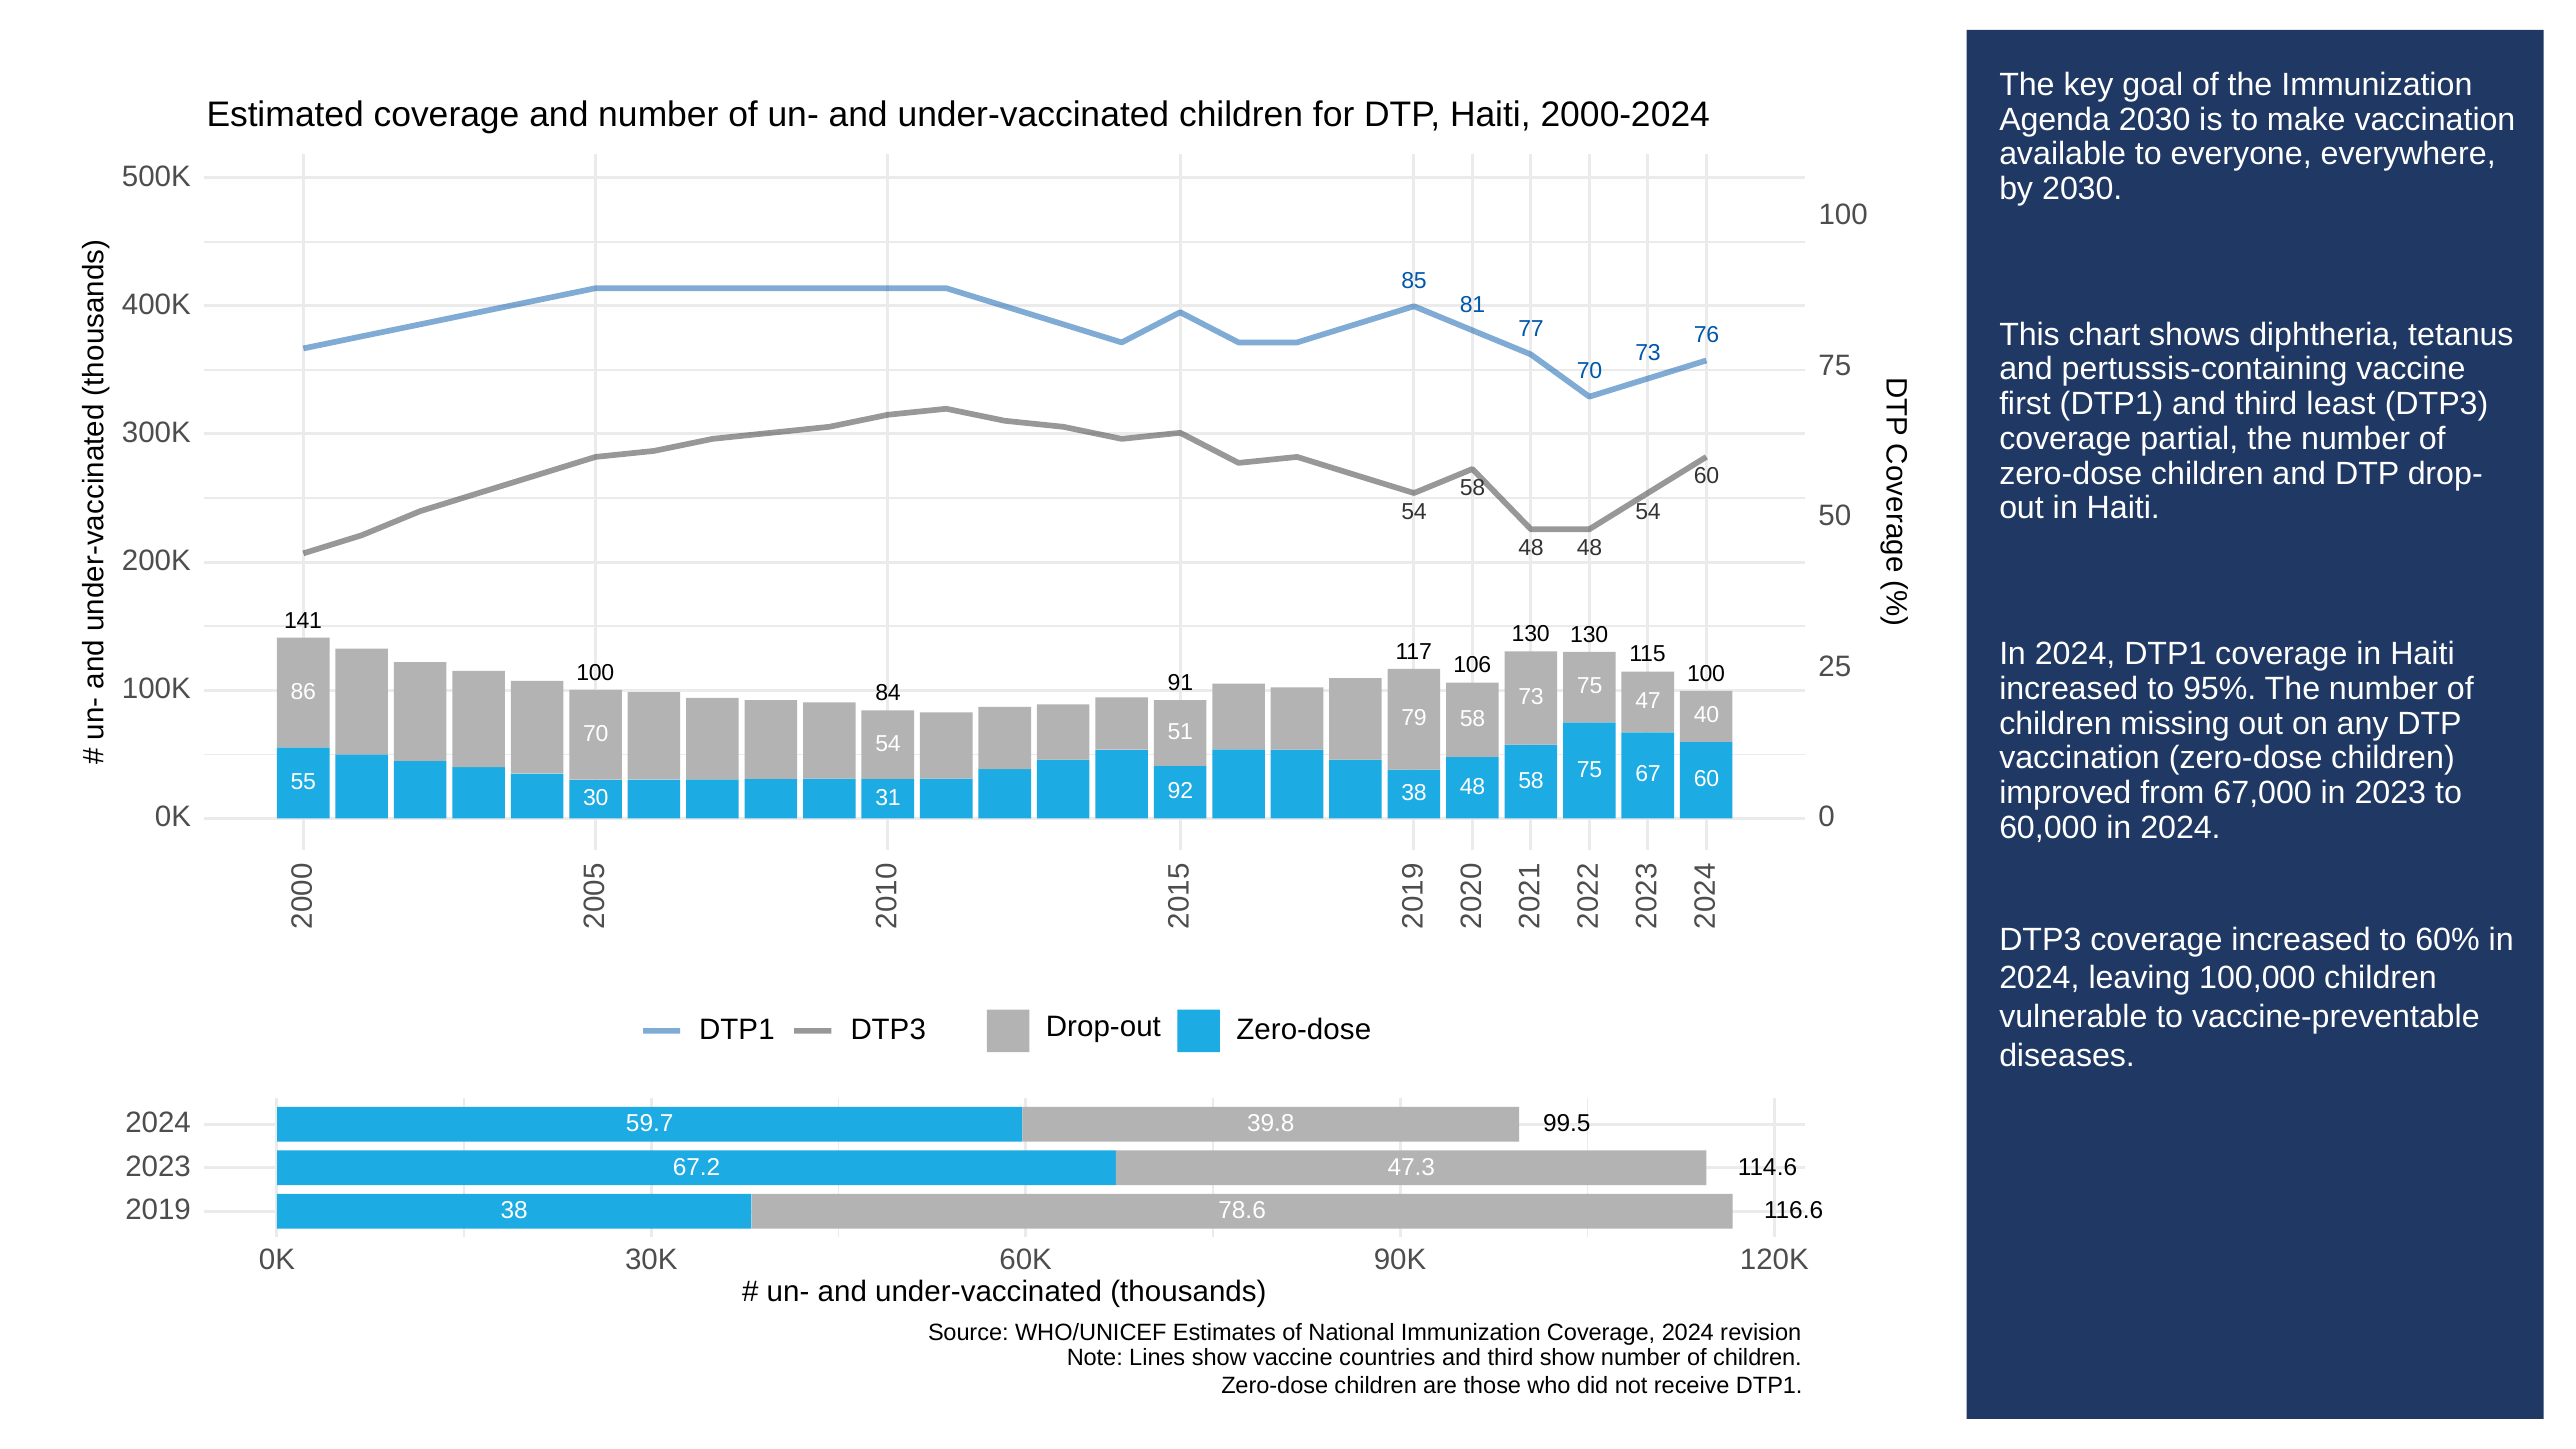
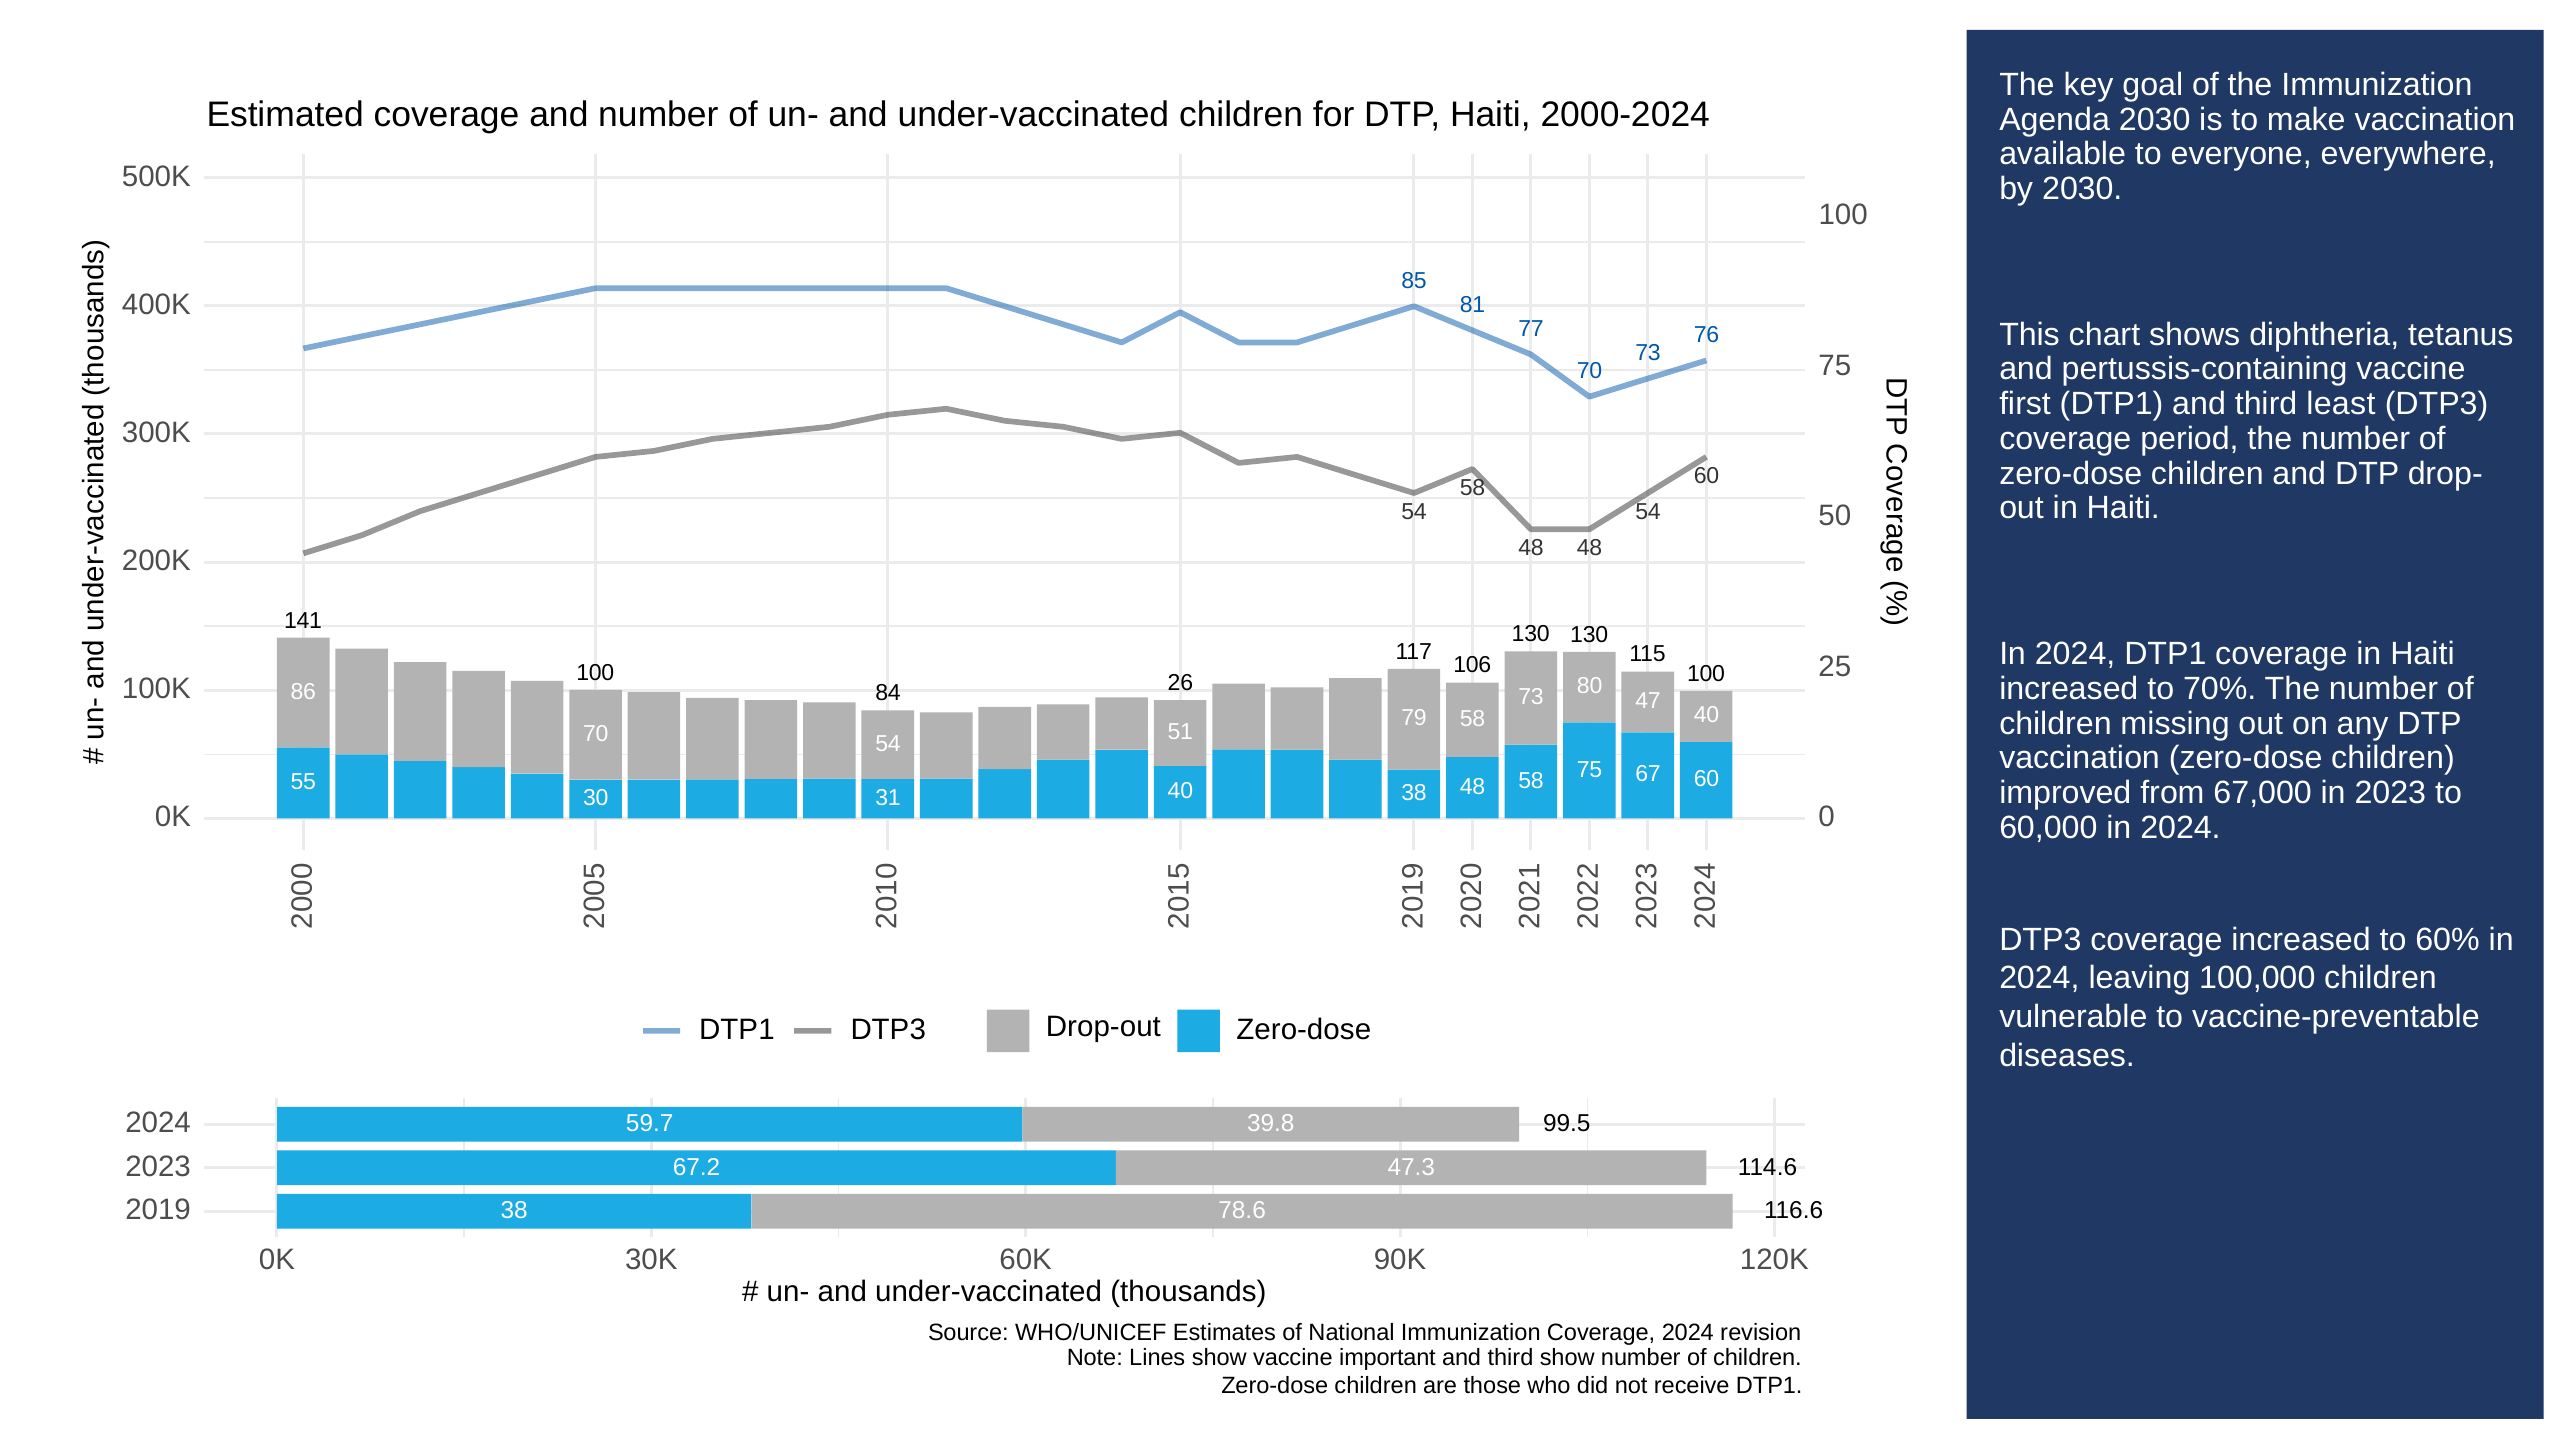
partial: partial -> period
95%: 95% -> 70%
91: 91 -> 26
73 75: 75 -> 80
31 92: 92 -> 40
countries: countries -> important
